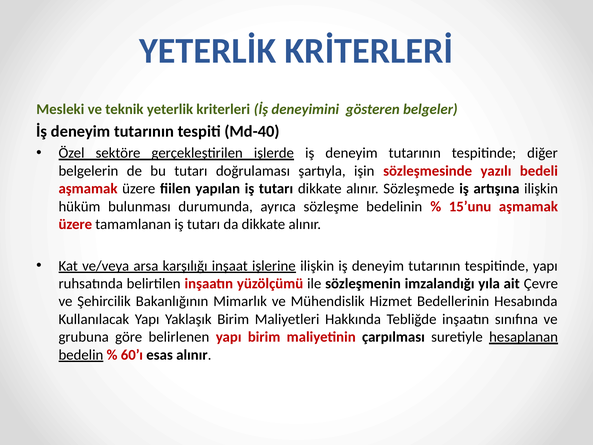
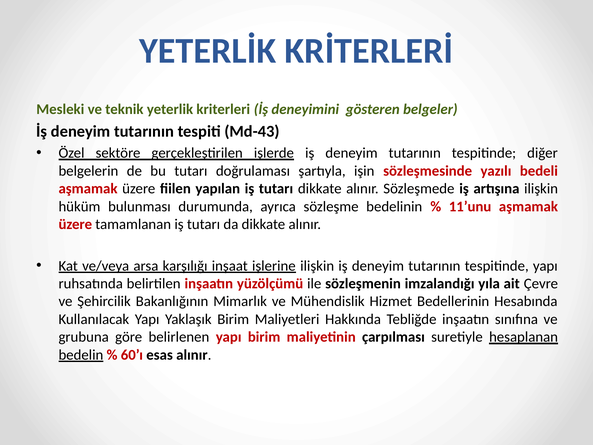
Md-40: Md-40 -> Md-43
15’unu: 15’unu -> 11’unu
